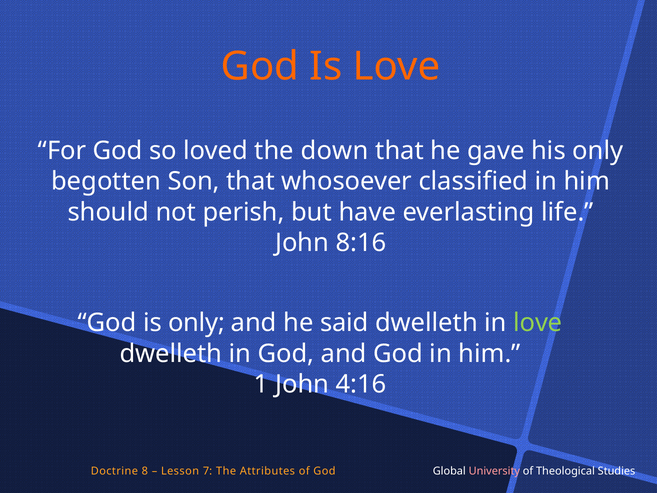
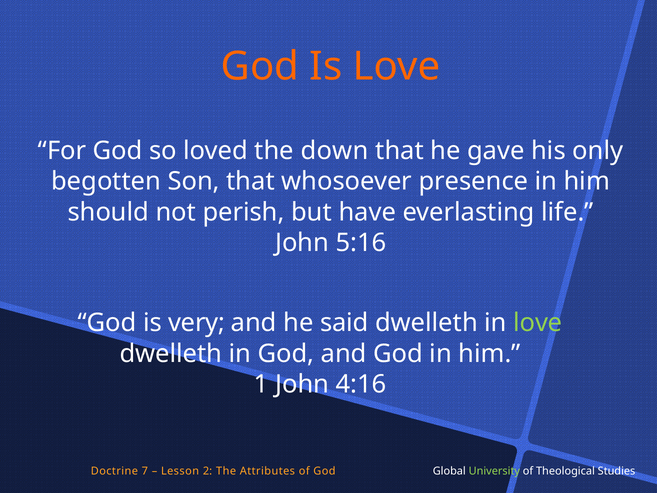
classified: classified -> presence
8:16: 8:16 -> 5:16
is only: only -> very
8: 8 -> 7
7: 7 -> 2
University colour: pink -> light green
